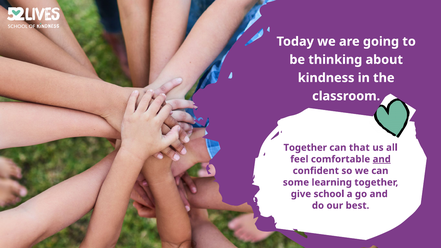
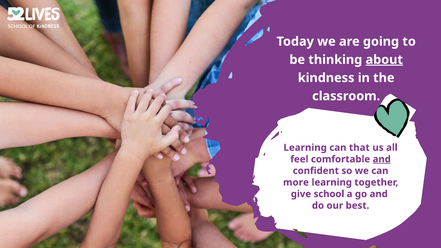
about underline: none -> present
Together at (305, 148): Together -> Learning
some: some -> more
